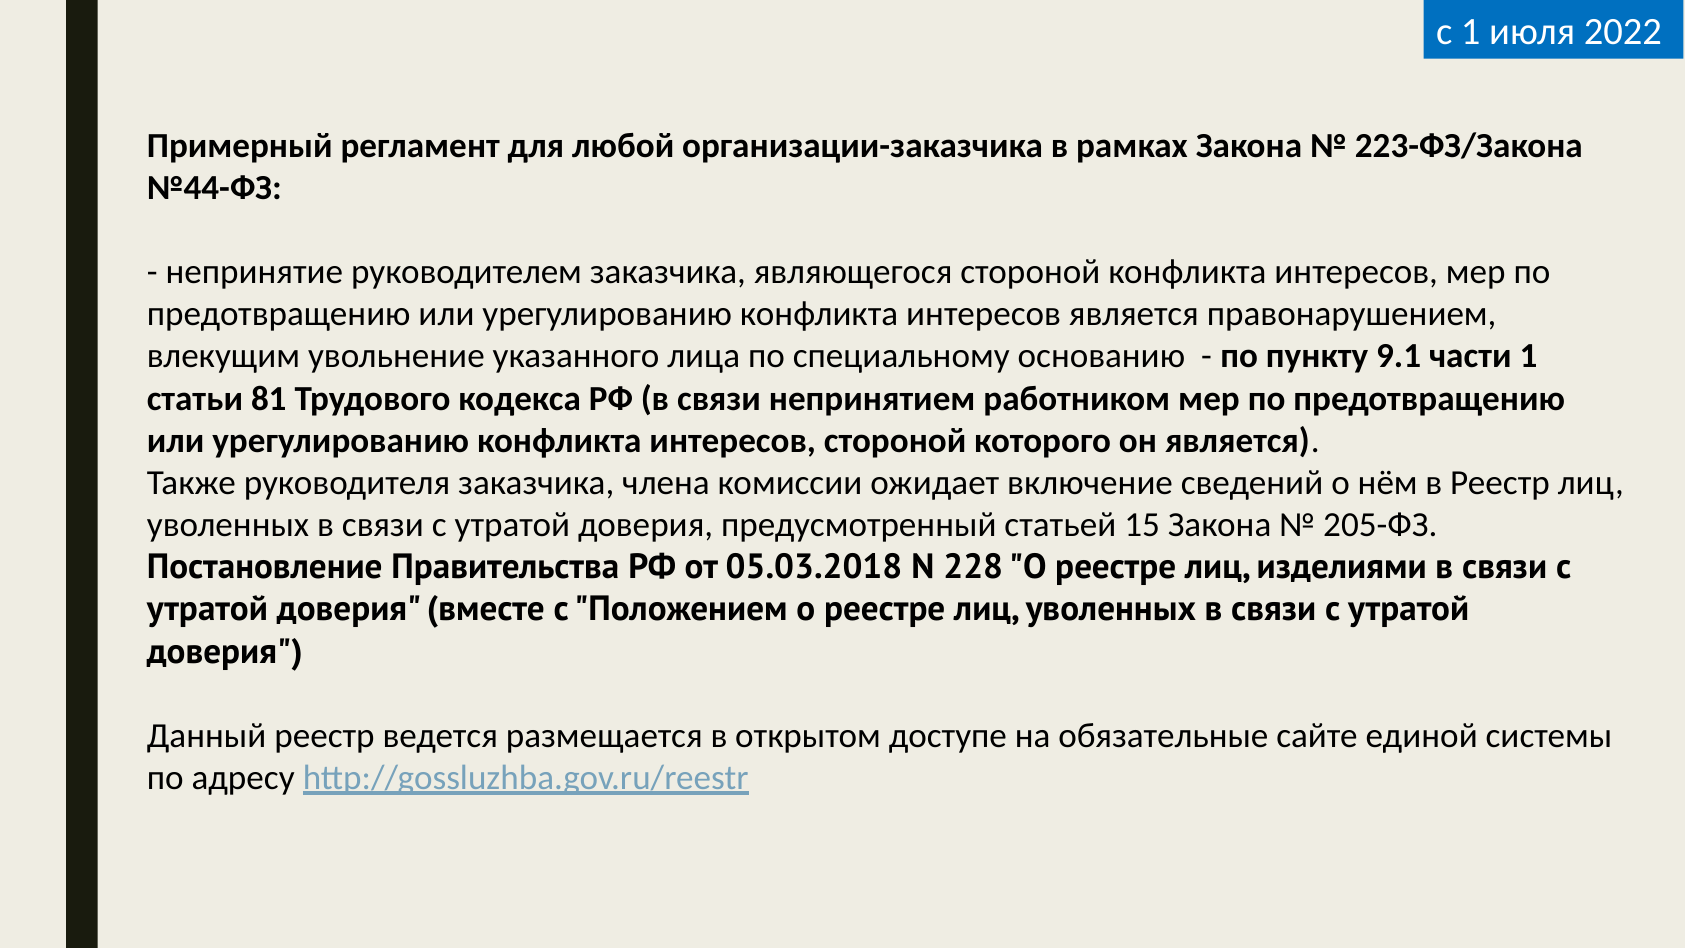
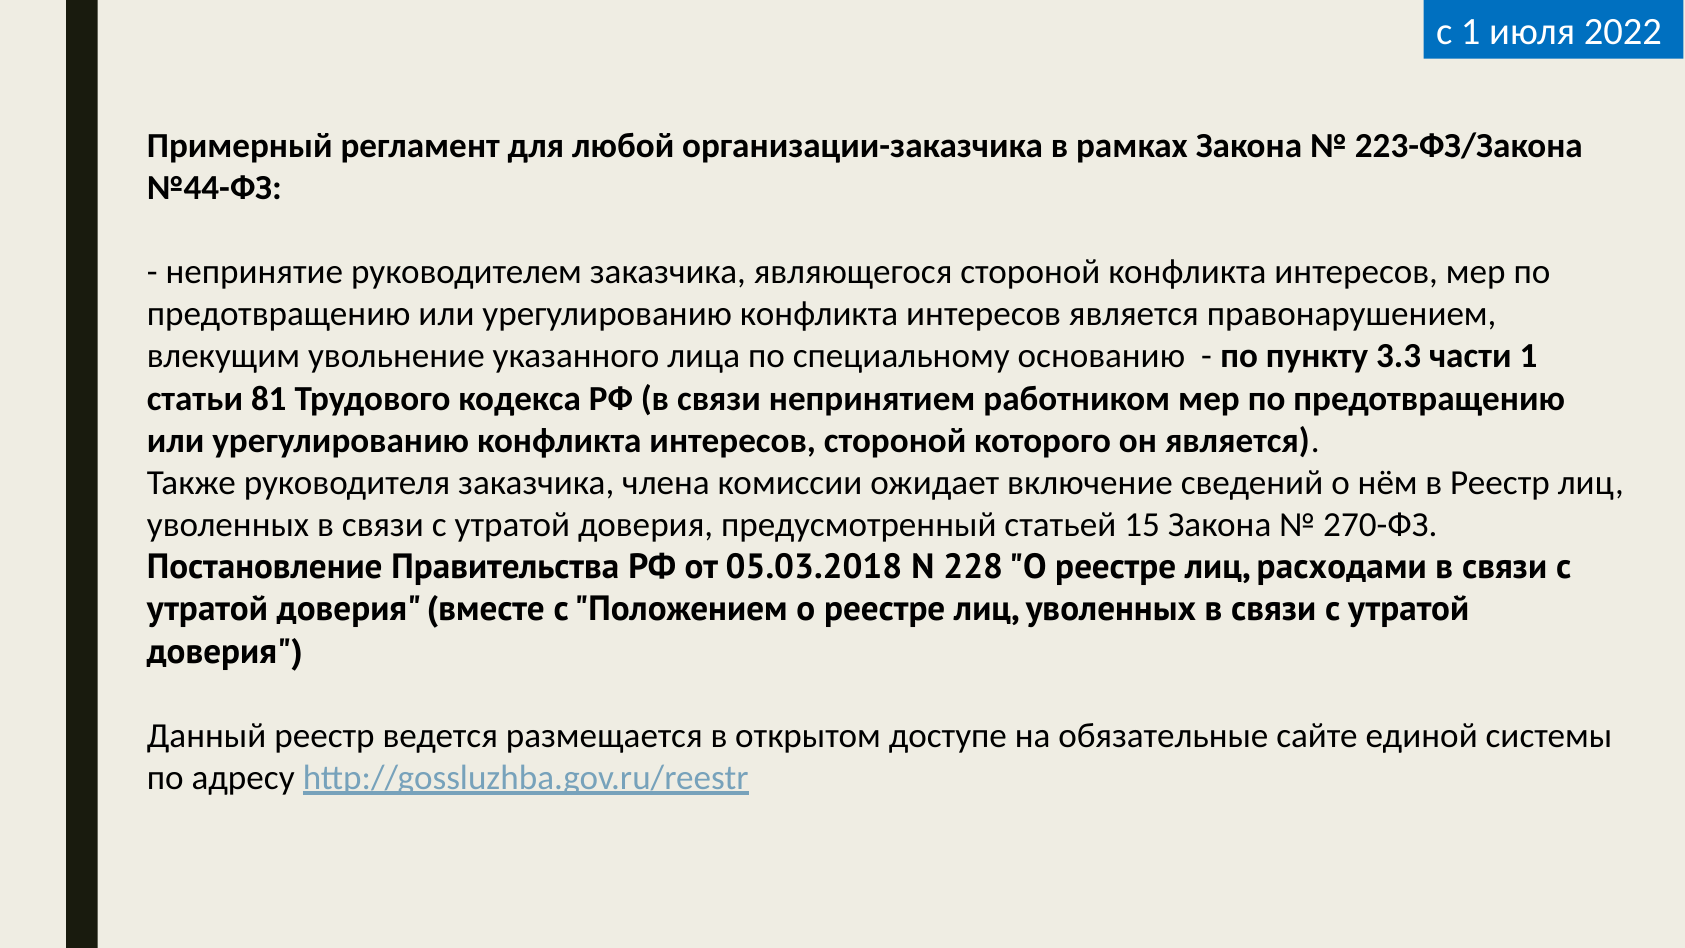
9.1: 9.1 -> 3.3
205-ФЗ: 205-ФЗ -> 270-ФЗ
изделиями: изделиями -> расходами
